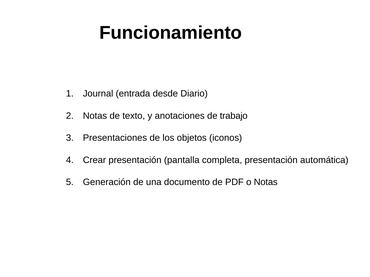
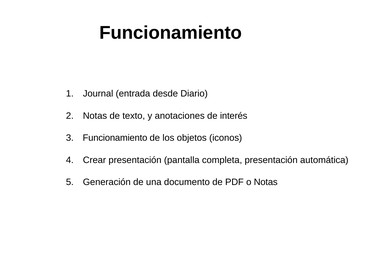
trabajo: trabajo -> interés
Presentaciones at (115, 138): Presentaciones -> Funcionamiento
